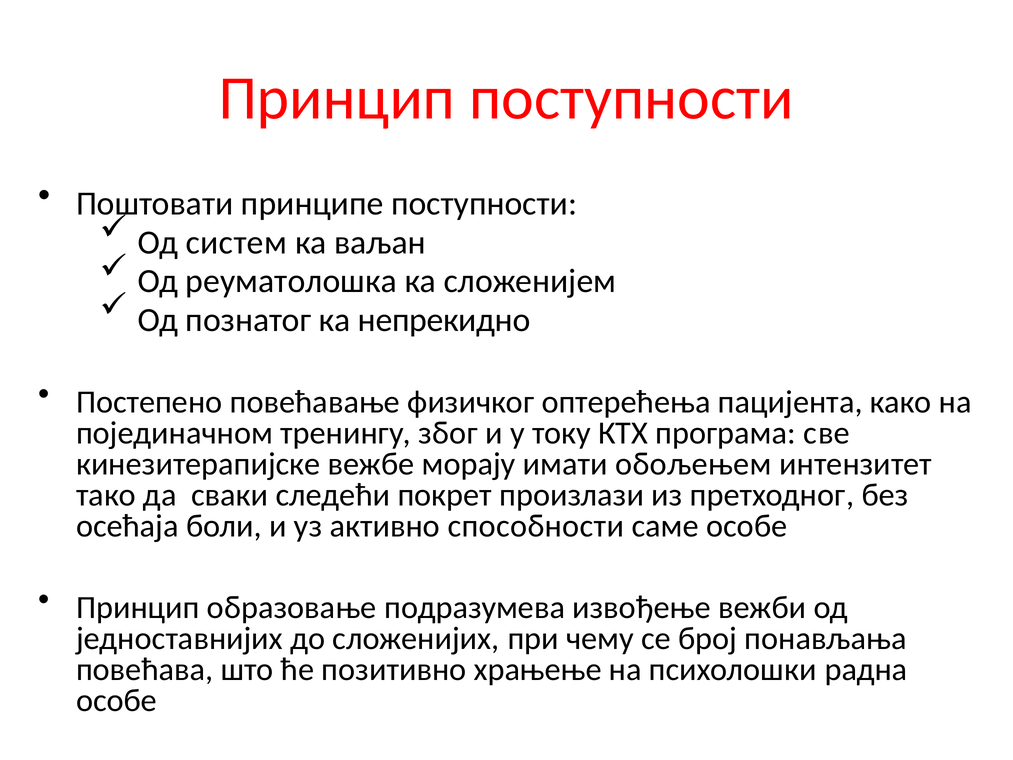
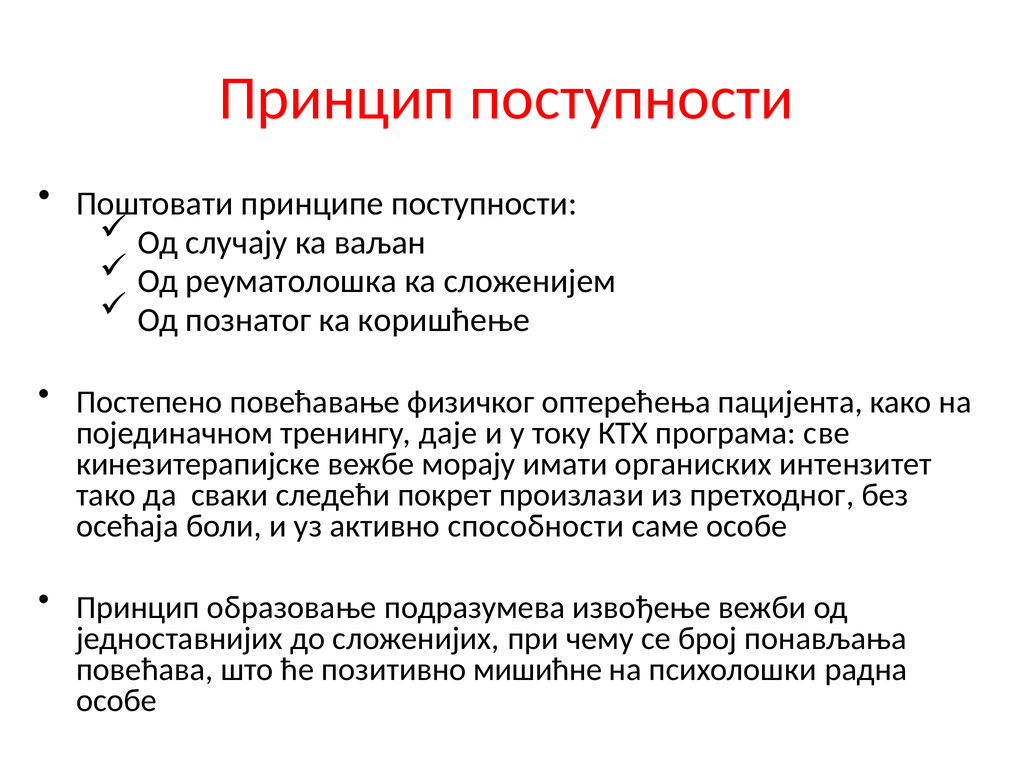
систем: систем -> случају
непрекидно: непрекидно -> коришћење
због: због -> даје
обољењем: обољењем -> органиских
храњење: храњење -> мишићне
